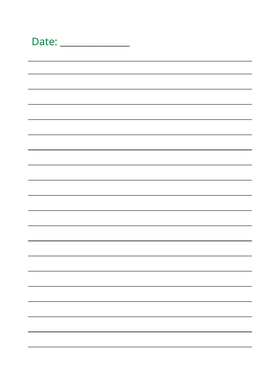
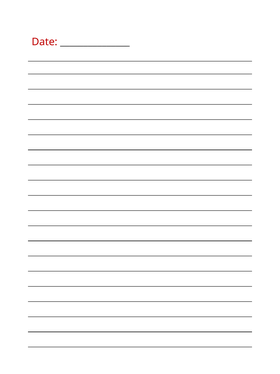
Date colour: green -> red
